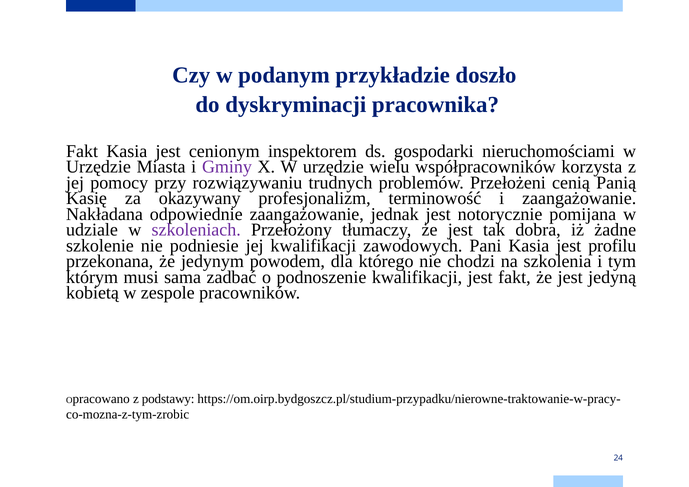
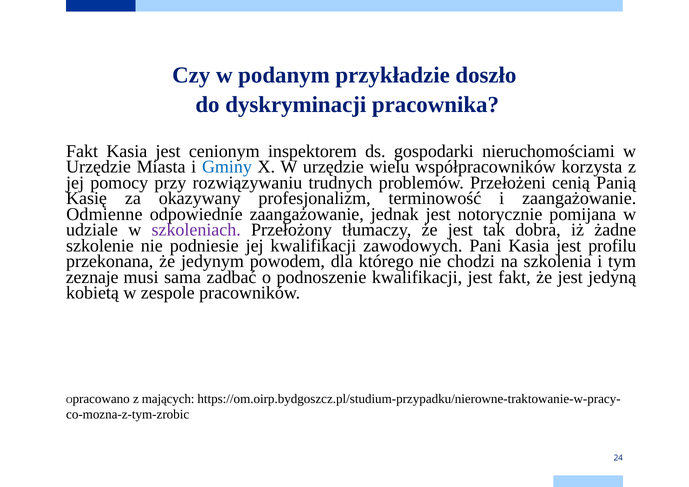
Gminy colour: purple -> blue
Nakładana: Nakładana -> Odmienne
którym: którym -> zeznaje
podstawy: podstawy -> mających
